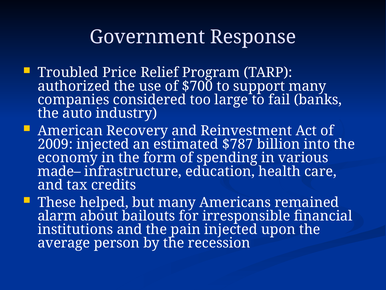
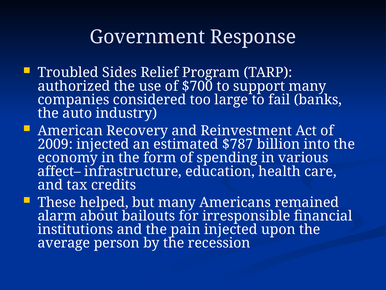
Price: Price -> Sides
made–: made– -> affect–
